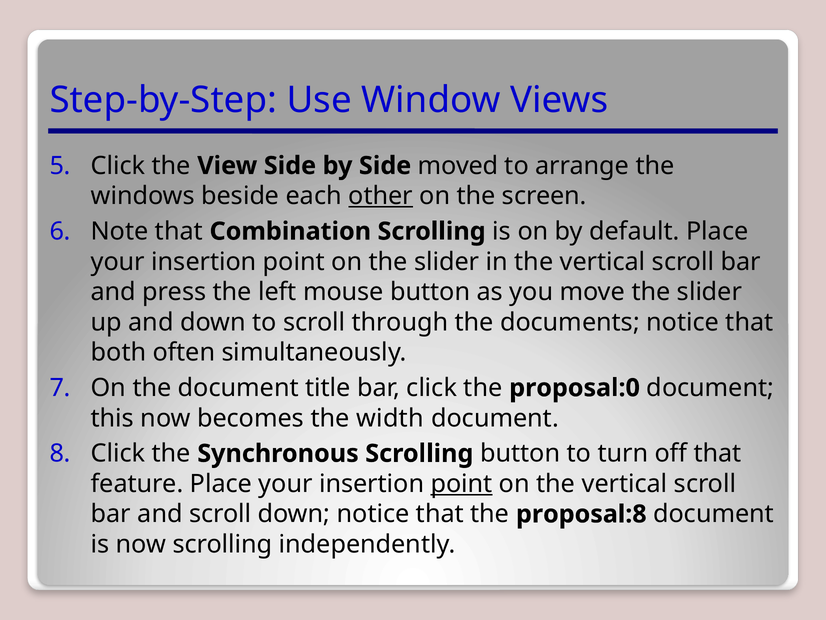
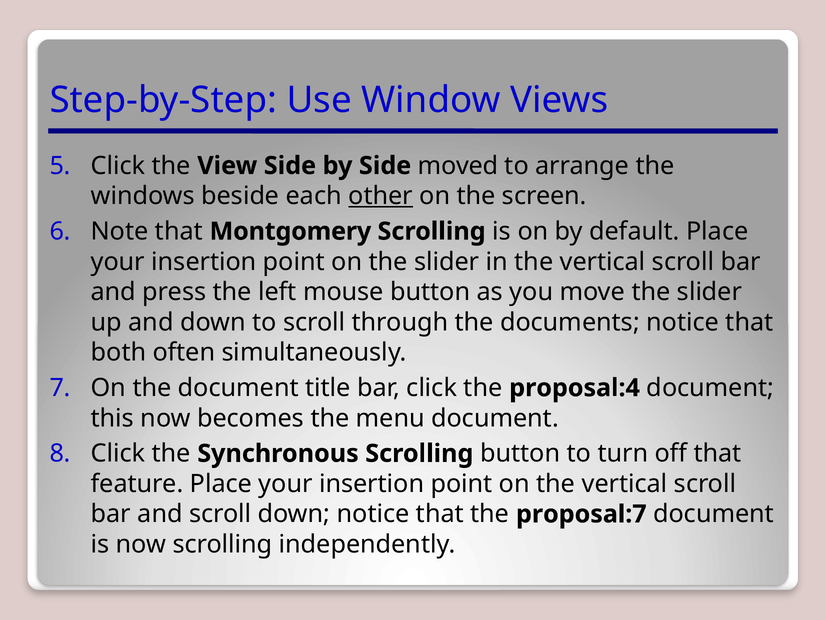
Combination: Combination -> Montgomery
proposal:0: proposal:0 -> proposal:4
width: width -> menu
point at (462, 483) underline: present -> none
proposal:8: proposal:8 -> proposal:7
